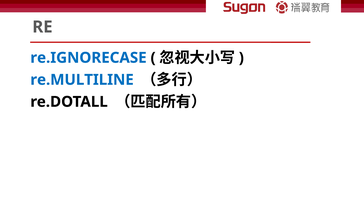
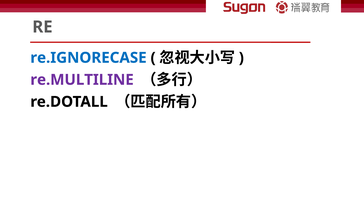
re.MULTILINE colour: blue -> purple
